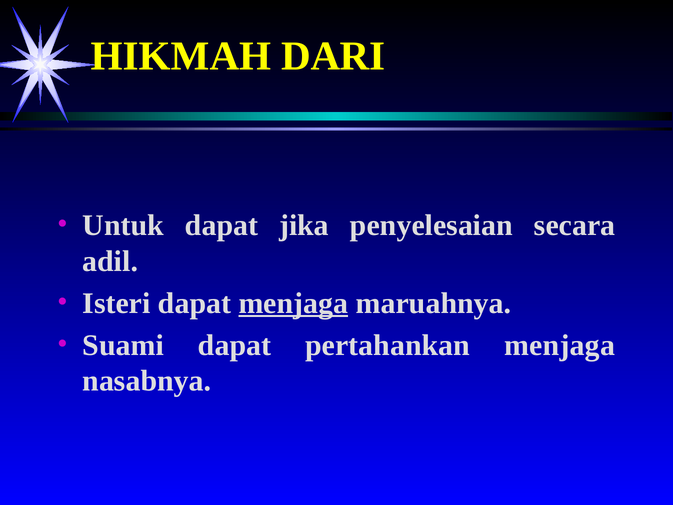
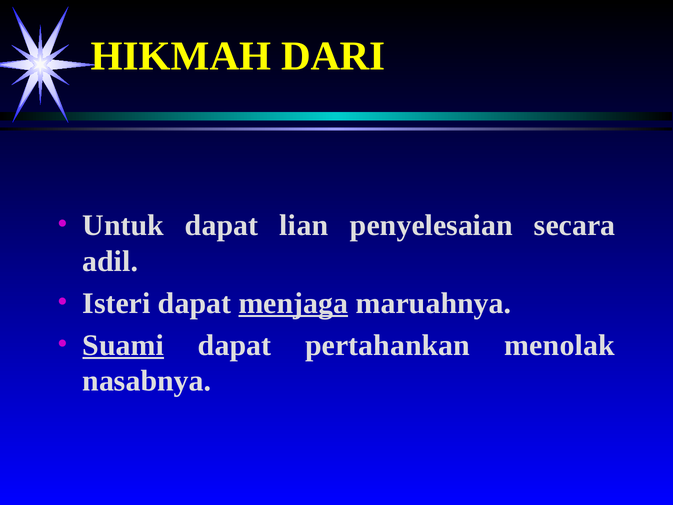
jika: jika -> lian
Suami underline: none -> present
pertahankan menjaga: menjaga -> menolak
